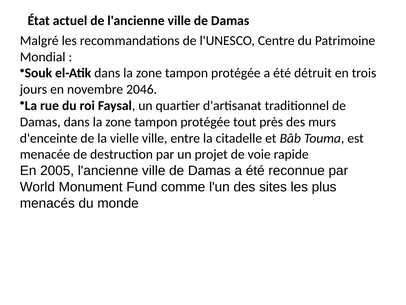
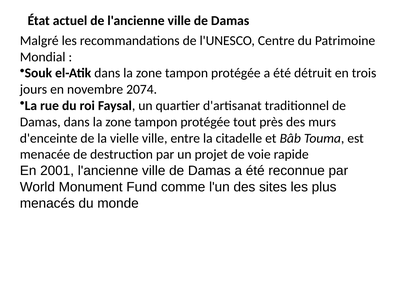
2046: 2046 -> 2074
2005: 2005 -> 2001
